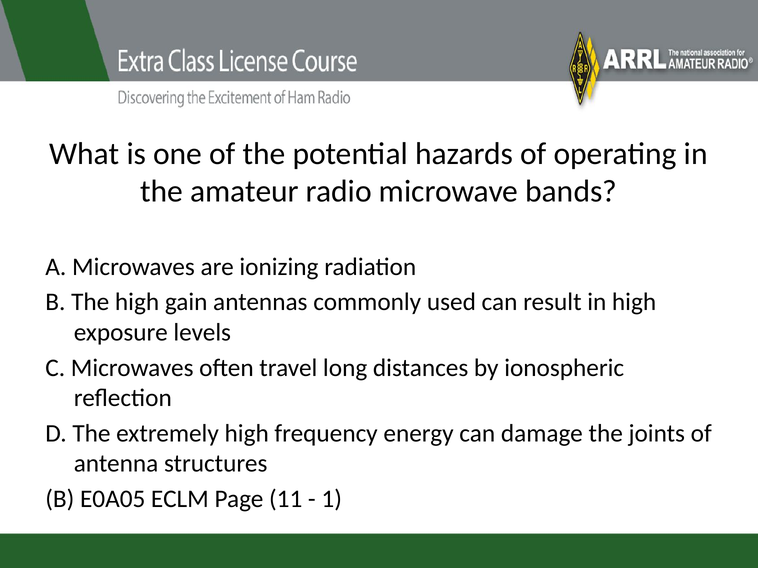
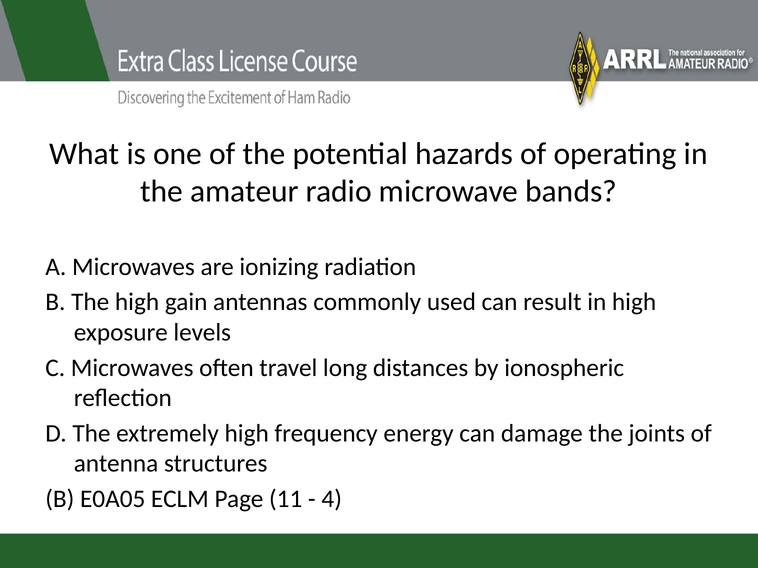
1: 1 -> 4
